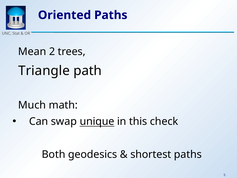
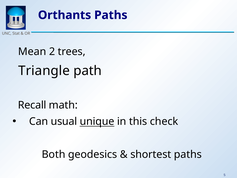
Oriented: Oriented -> Orthants
Much: Much -> Recall
swap: swap -> usual
